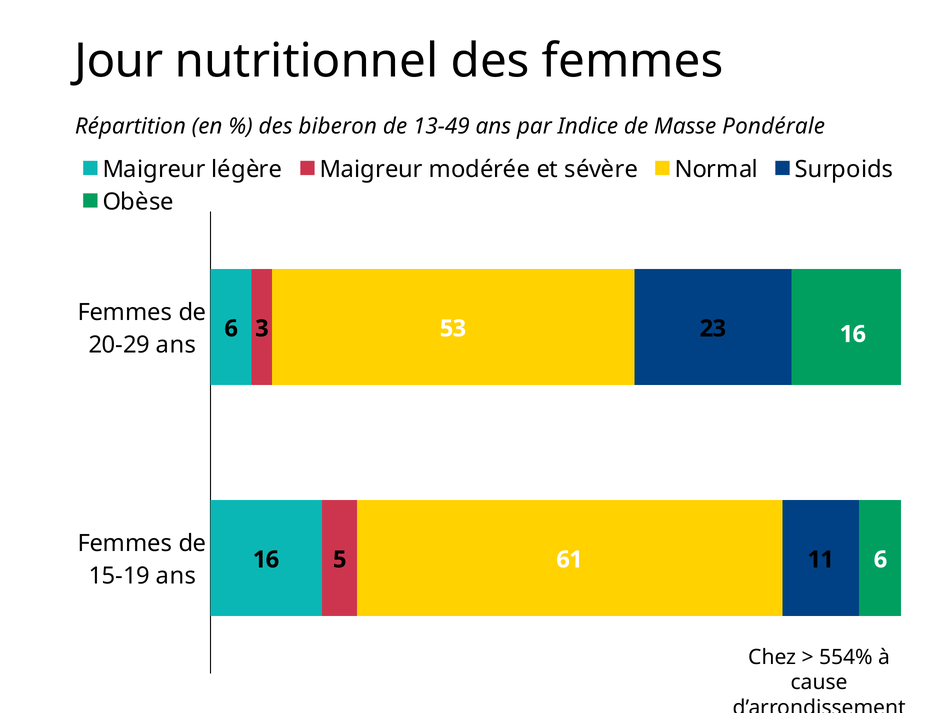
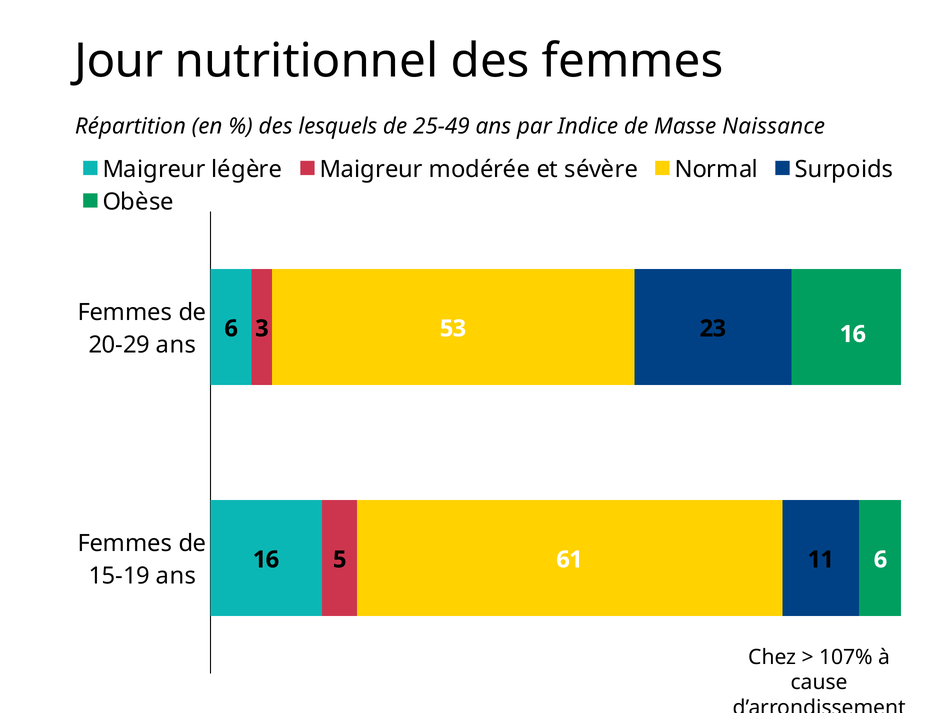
biberon: biberon -> lesquels
13-49: 13-49 -> 25-49
Pondérale: Pondérale -> Naissance
554%: 554% -> 107%
